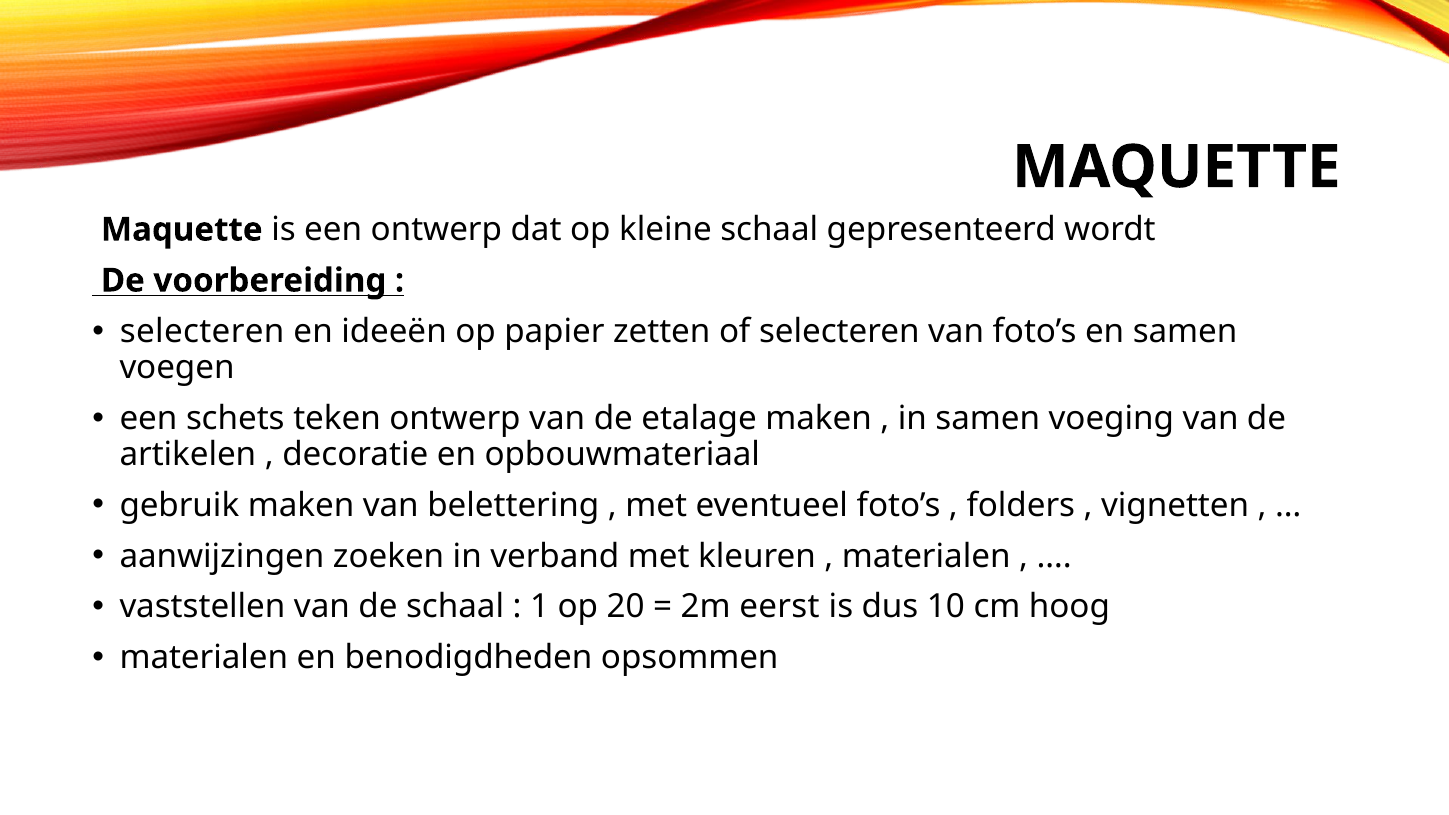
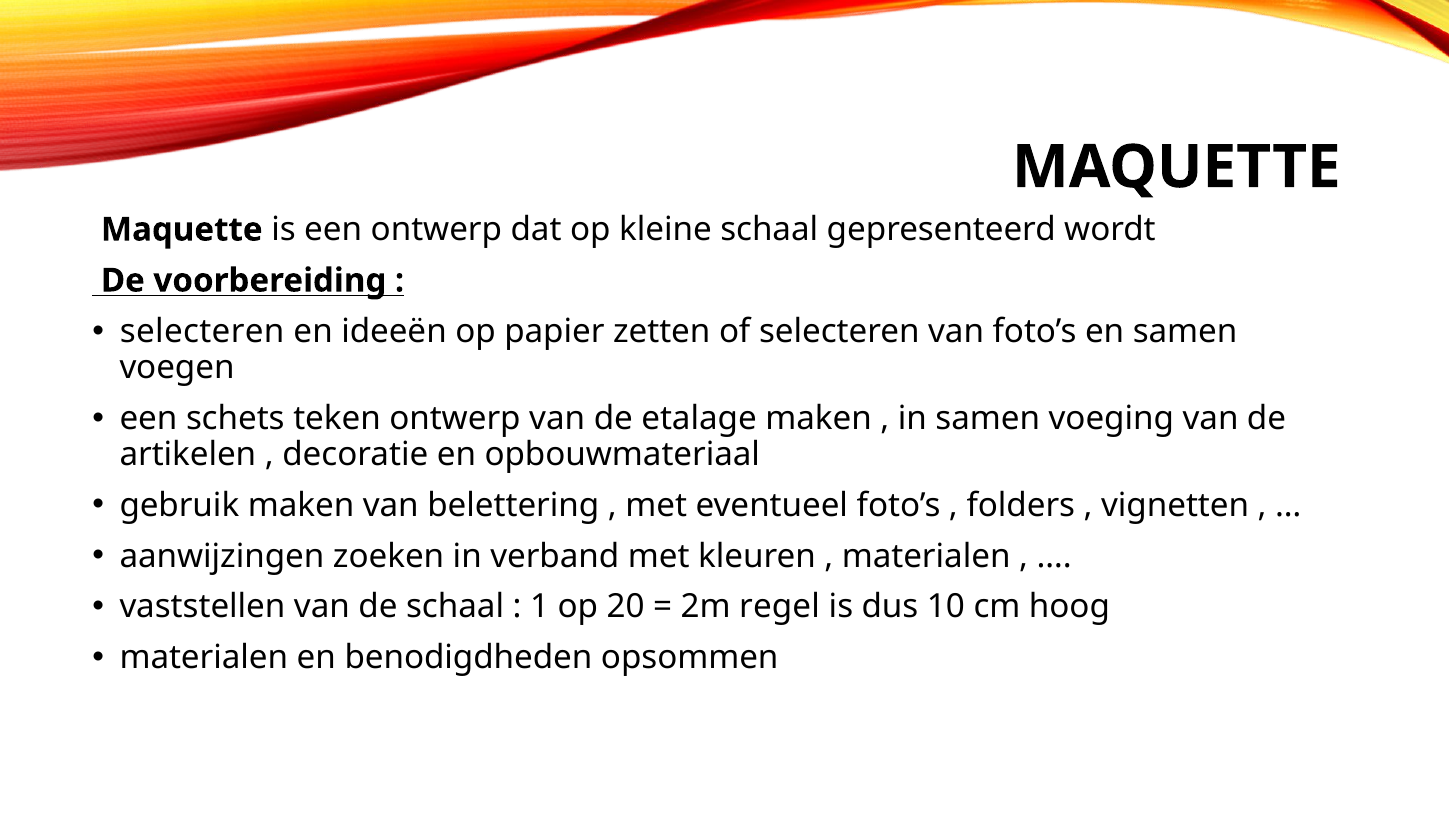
eerst: eerst -> regel
